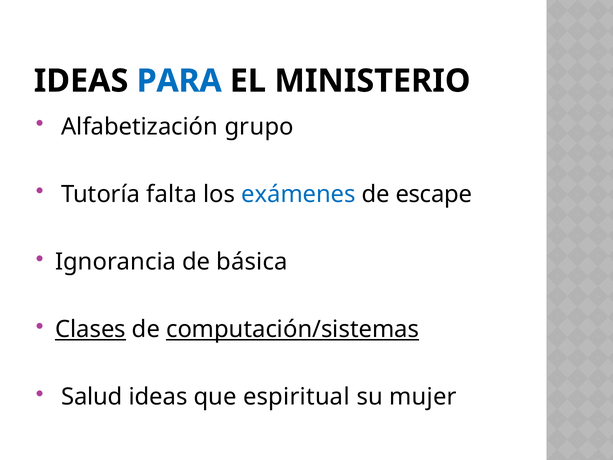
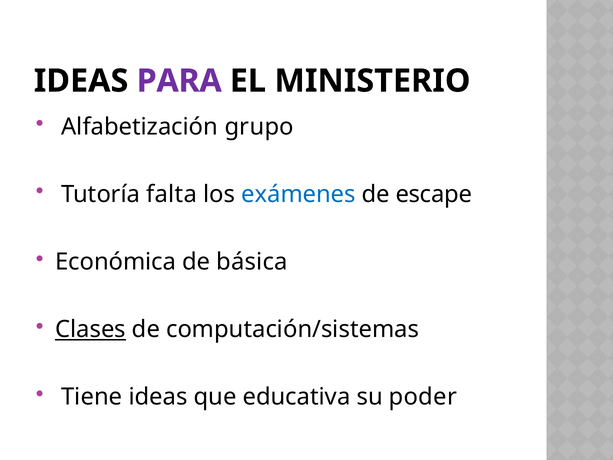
PARA colour: blue -> purple
Ignorancia: Ignorancia -> Económica
computación/sistemas underline: present -> none
Salud: Salud -> Tiene
espiritual: espiritual -> educativa
mujer: mujer -> poder
